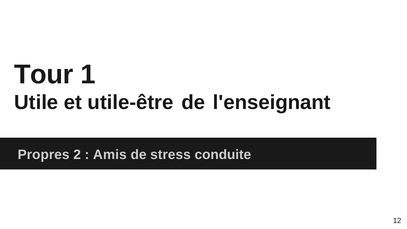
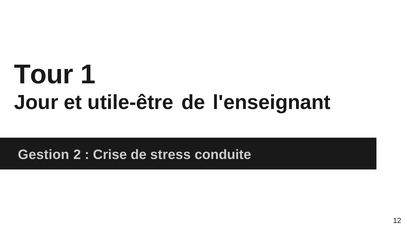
Utile: Utile -> Jour
Propres: Propres -> Gestion
Amis: Amis -> Crise
